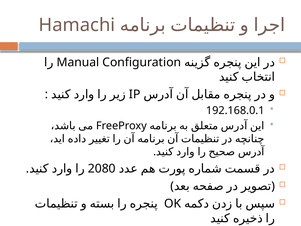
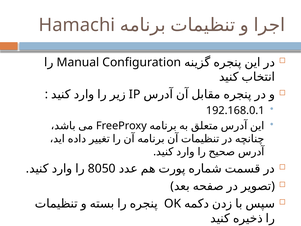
2080: 2080 -> 8050
